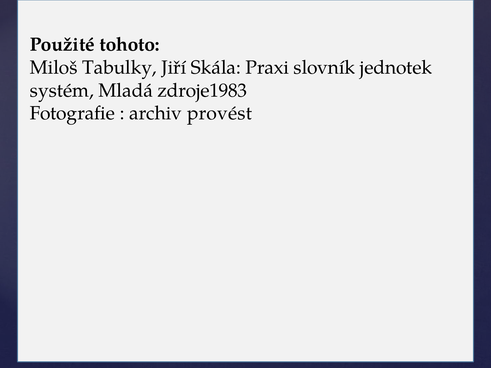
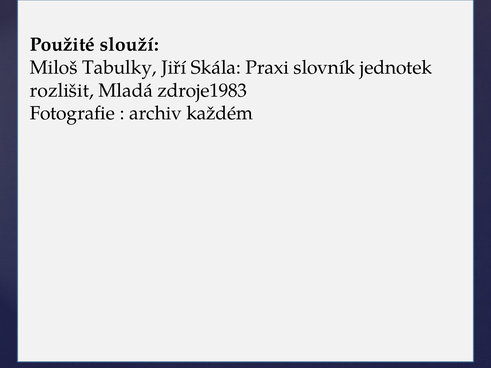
tohoto: tohoto -> slouží
systém: systém -> rozlišit
provést: provést -> každém
